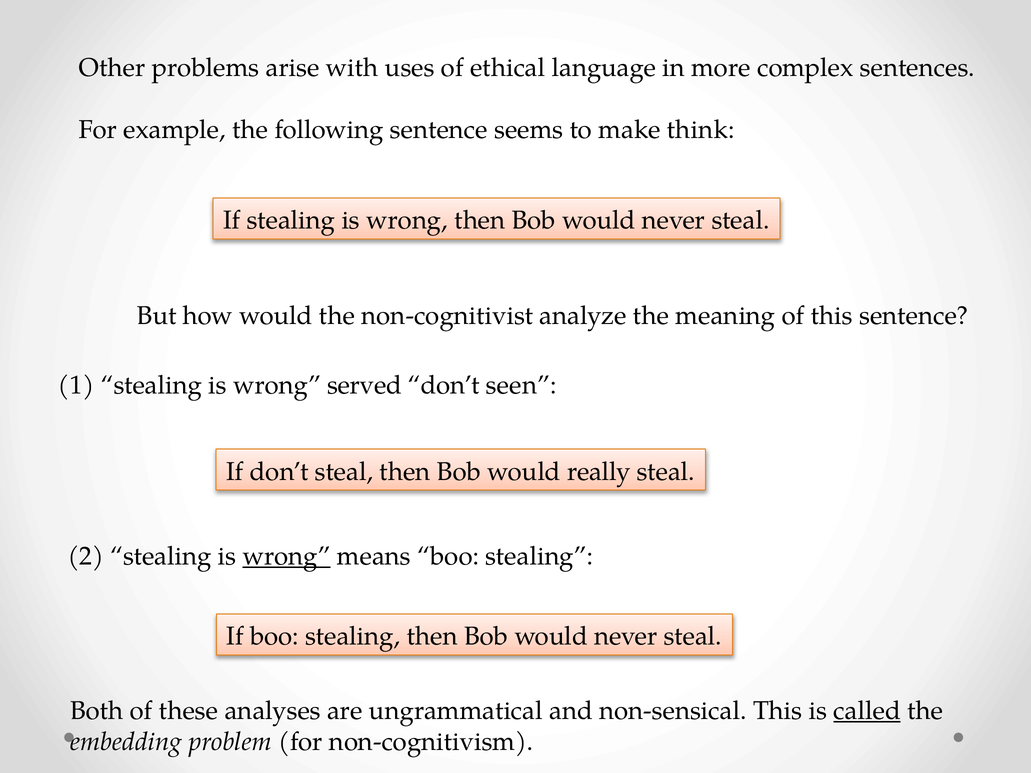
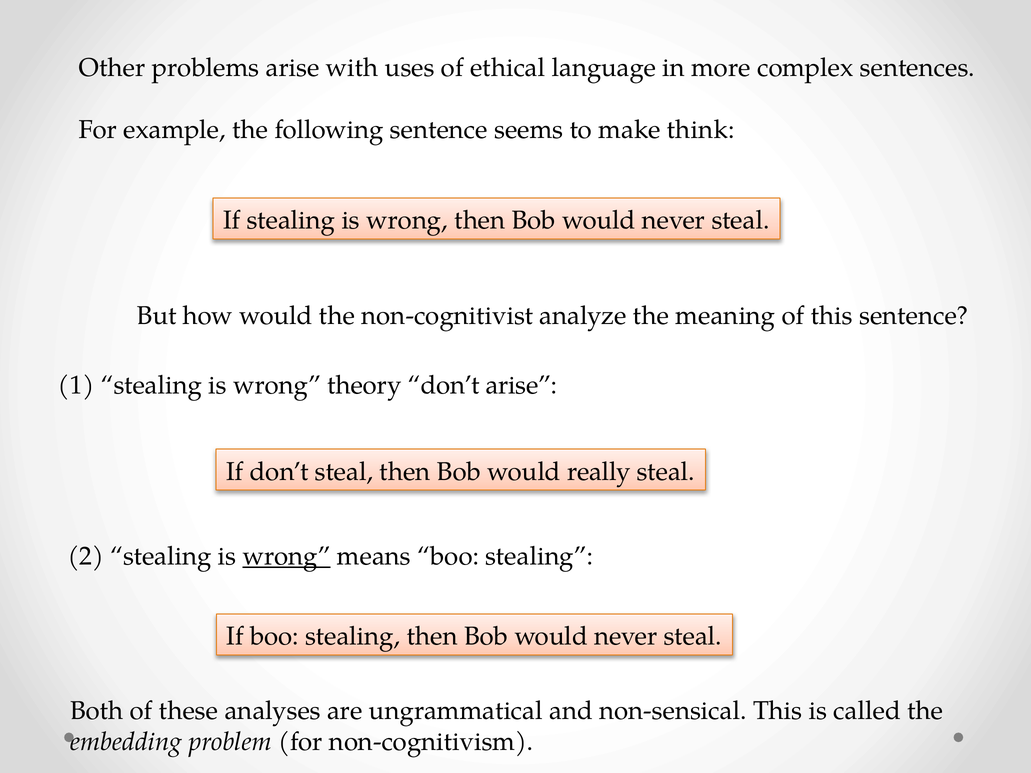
served: served -> theory
don’t seen: seen -> arise
called underline: present -> none
